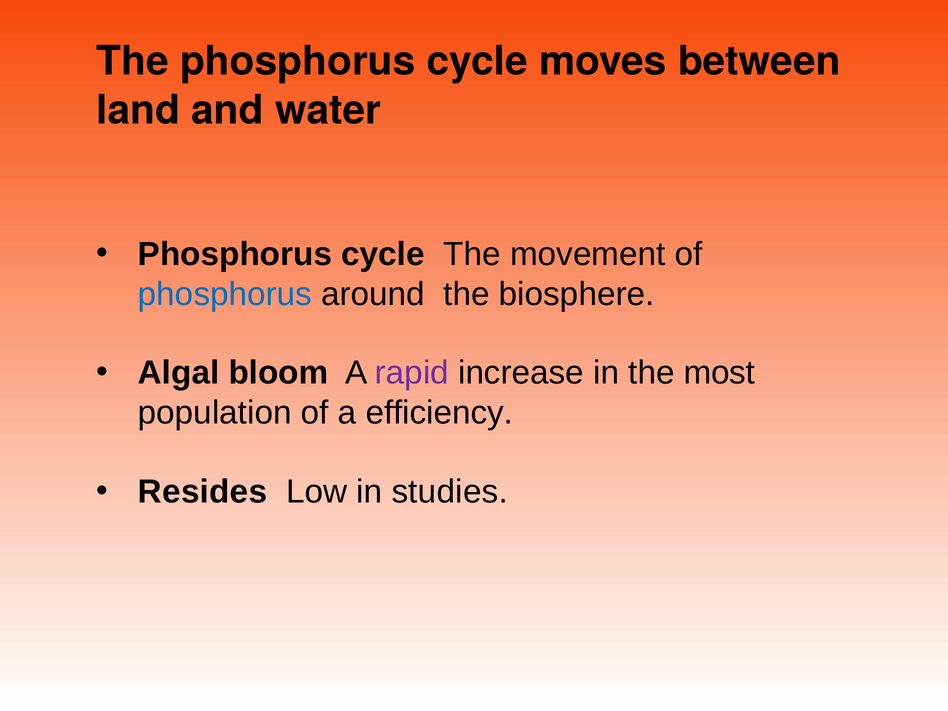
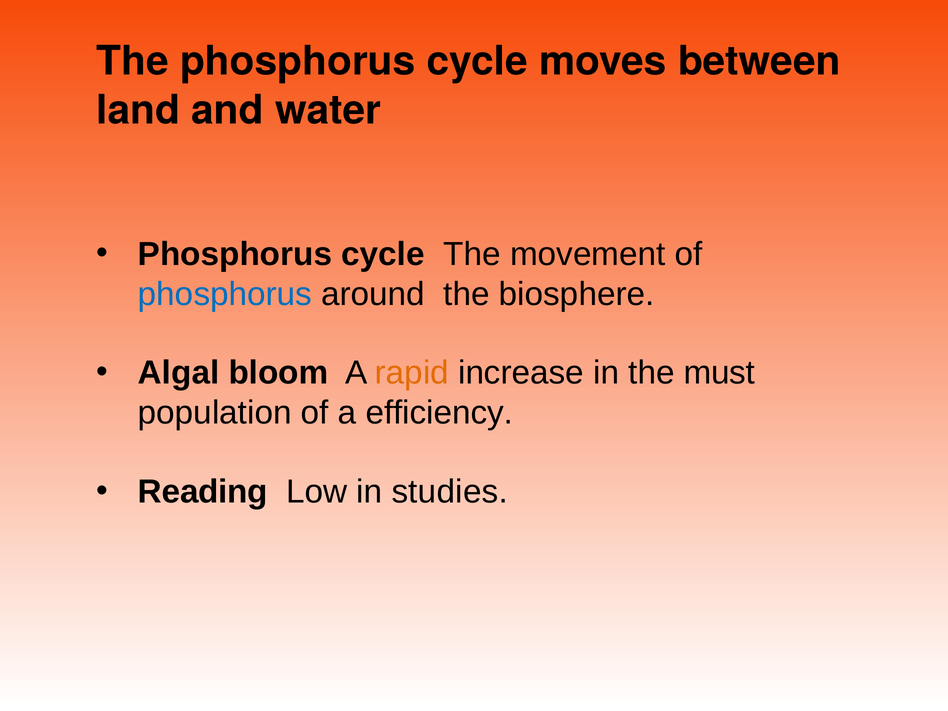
rapid colour: purple -> orange
most: most -> must
Resides: Resides -> Reading
